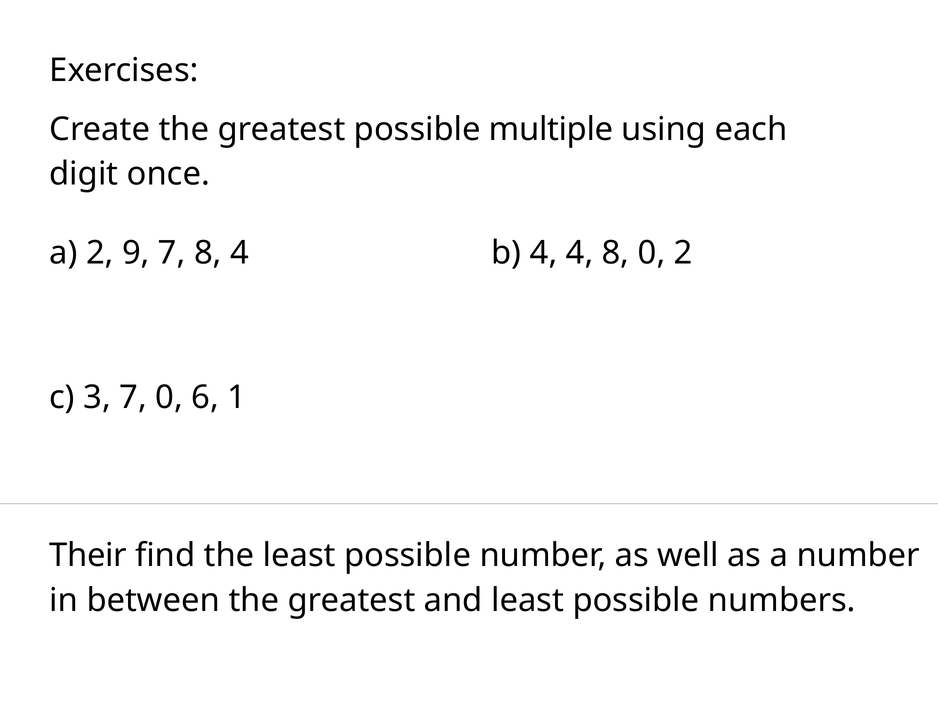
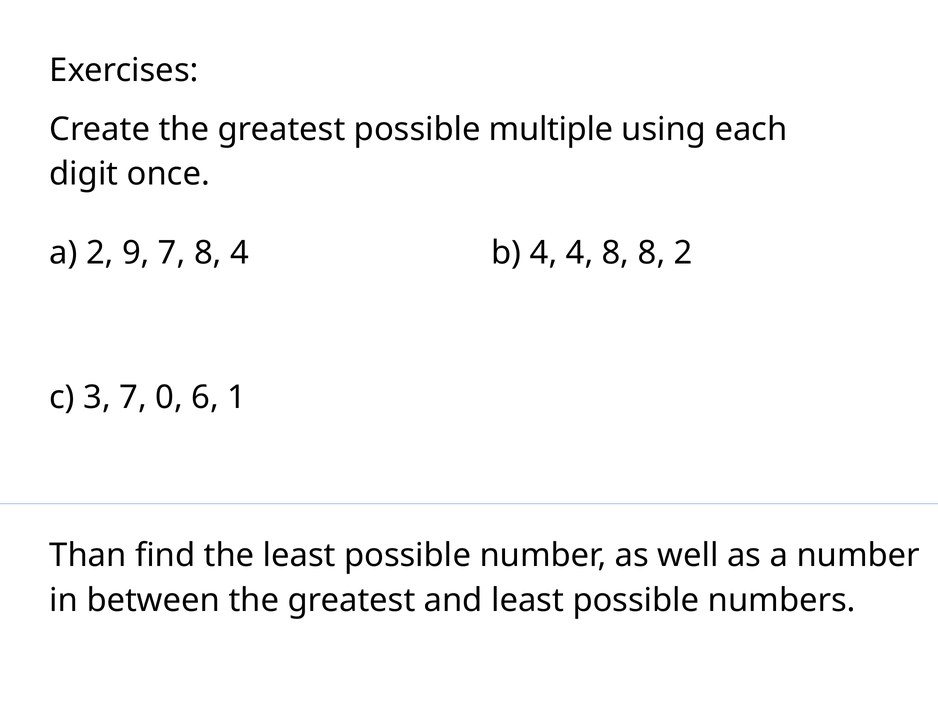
8 0: 0 -> 8
Their: Their -> Than
